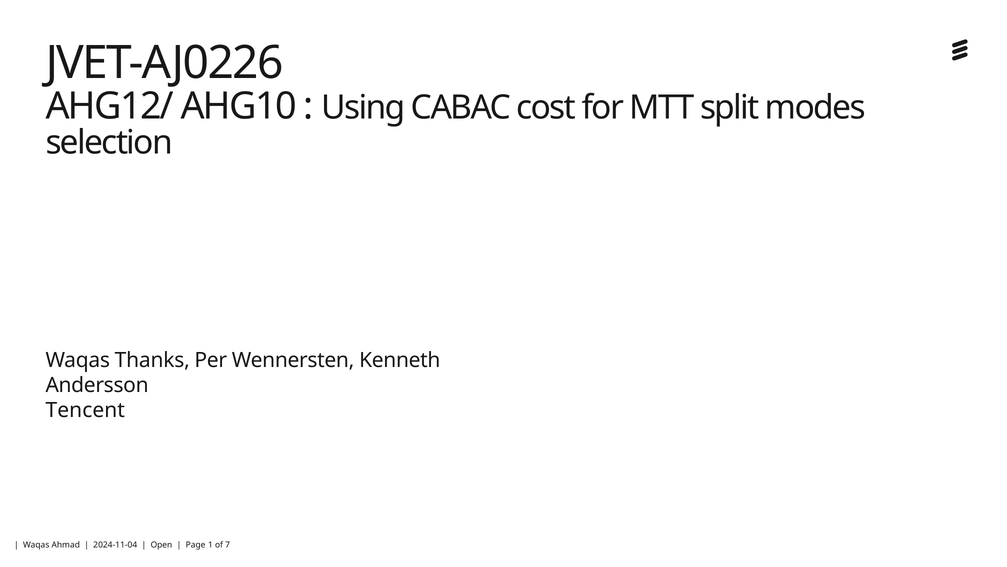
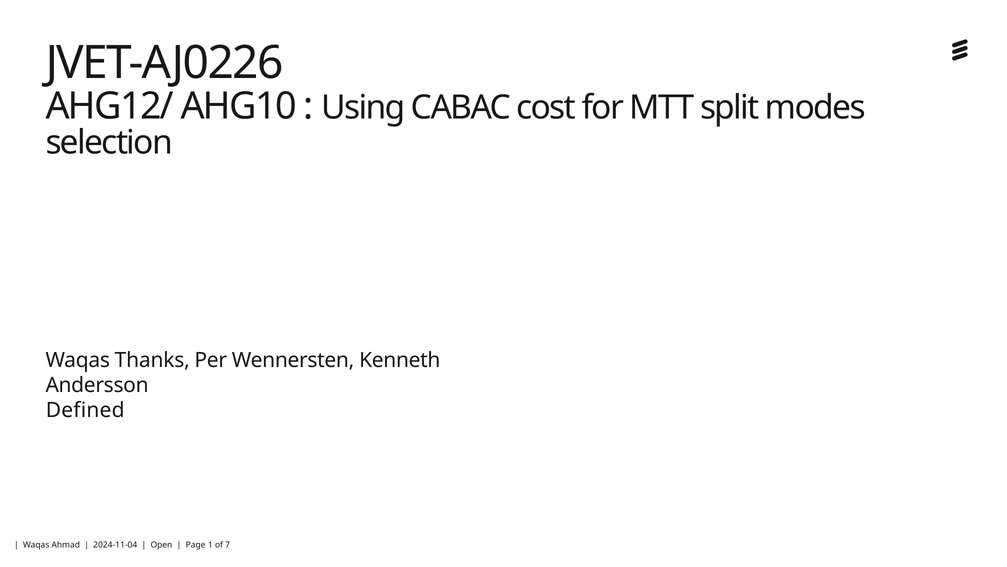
Tencent: Tencent -> Defined
